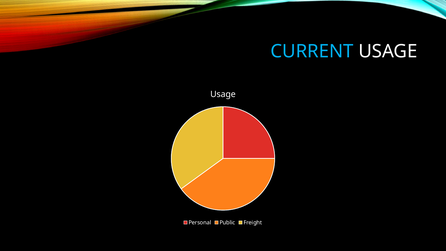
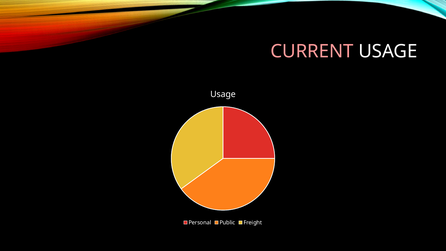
CURRENT colour: light blue -> pink
